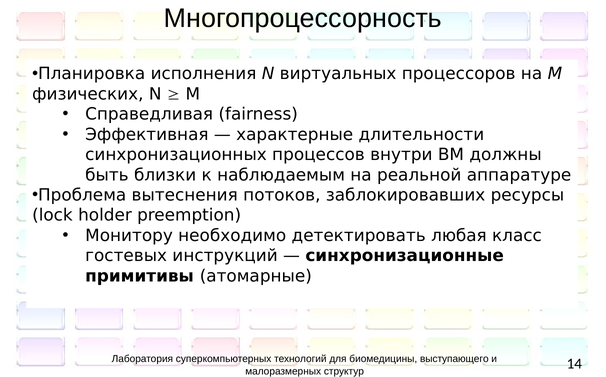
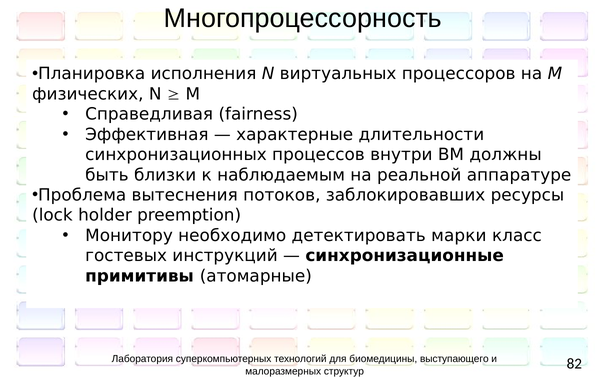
любая: любая -> марки
14: 14 -> 82
